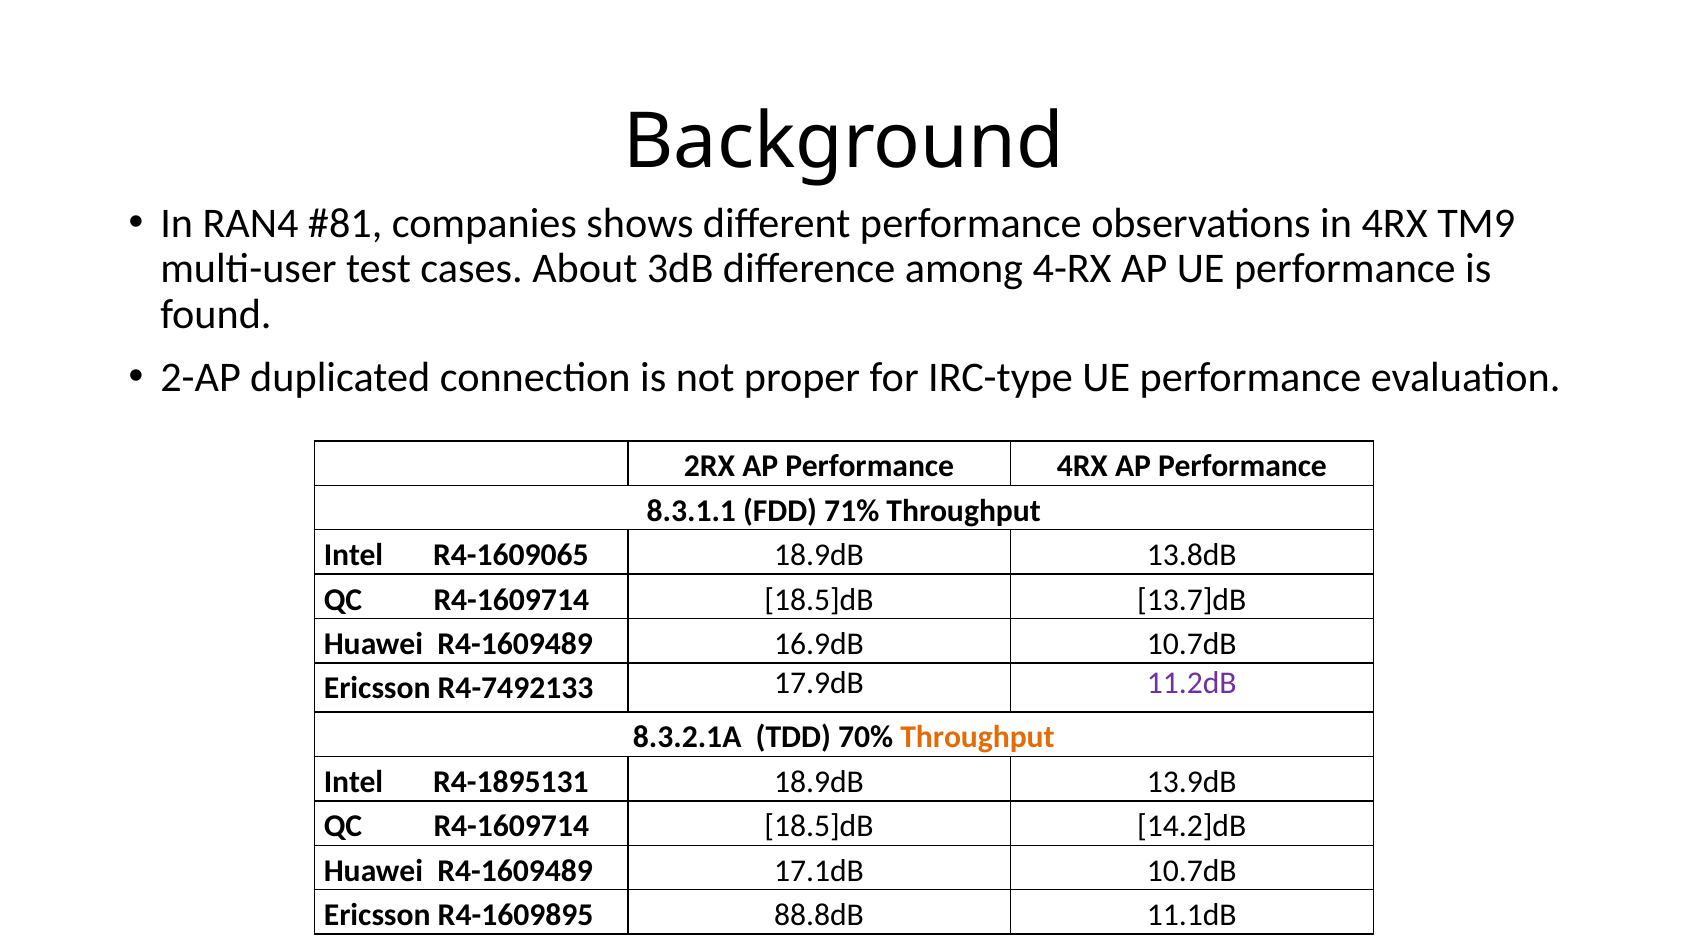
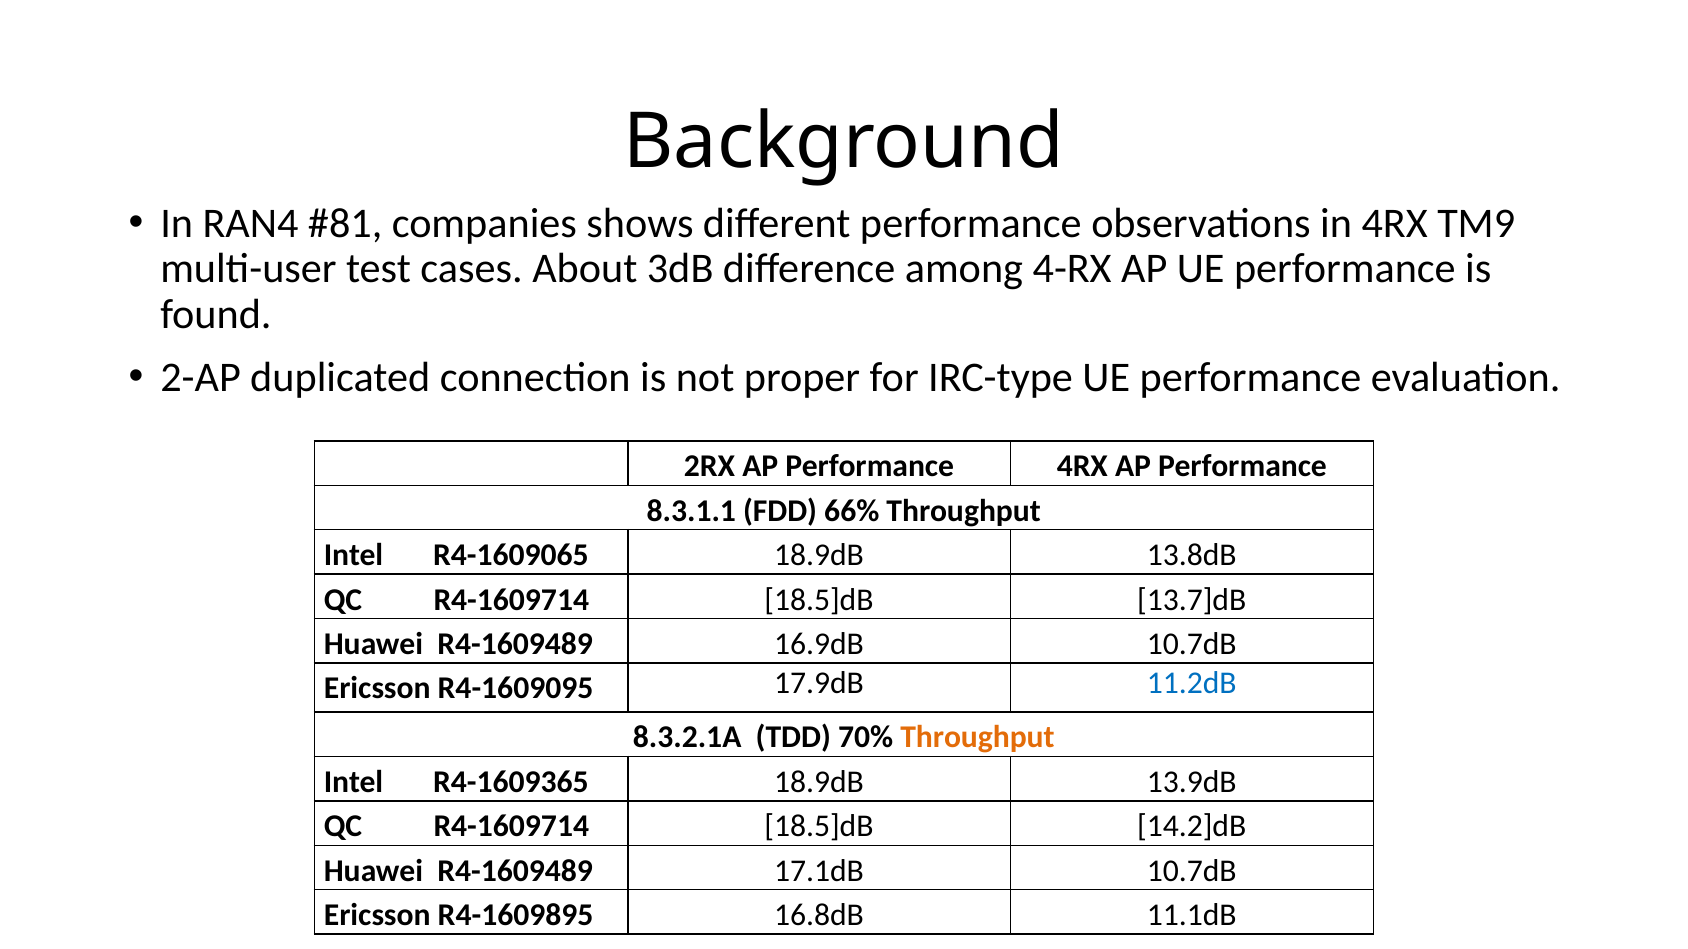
71%: 71% -> 66%
R4-7492133: R4-7492133 -> R4-1609095
11.2dB colour: purple -> blue
R4-1895131: R4-1895131 -> R4-1609365
88.8dB: 88.8dB -> 16.8dB
